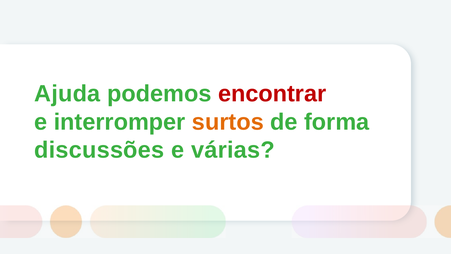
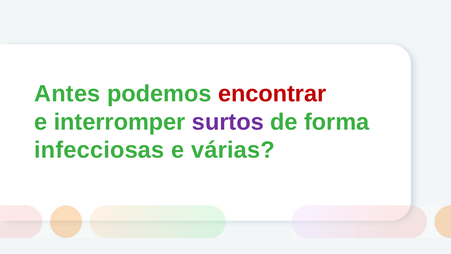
Ajuda: Ajuda -> Antes
surtos colour: orange -> purple
discussões: discussões -> infecciosas
